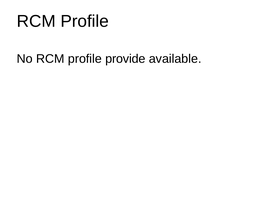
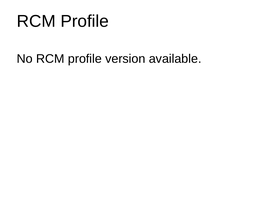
provide: provide -> version
